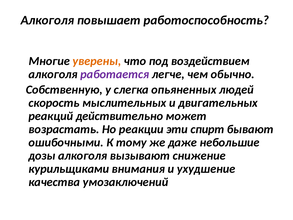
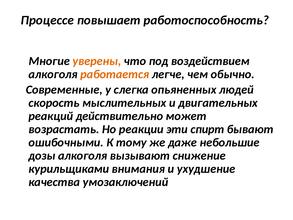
Алкоголя at (47, 20): Алкоголя -> Процессе
работается colour: purple -> orange
Собственную: Собственную -> Современные
